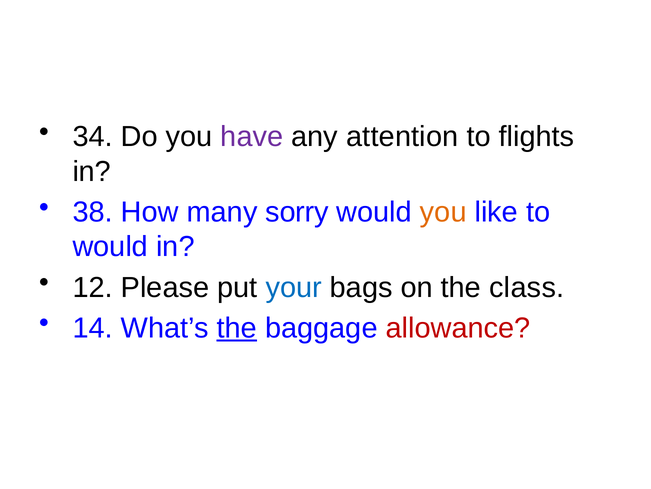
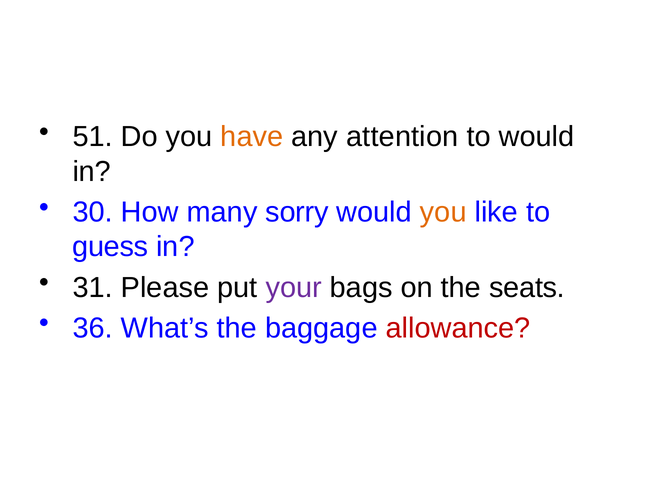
34: 34 -> 51
have colour: purple -> orange
to flights: flights -> would
38: 38 -> 30
would at (110, 247): would -> guess
12: 12 -> 31
your colour: blue -> purple
class: class -> seats
14: 14 -> 36
the at (237, 328) underline: present -> none
